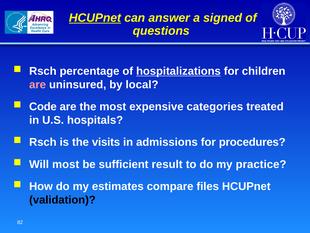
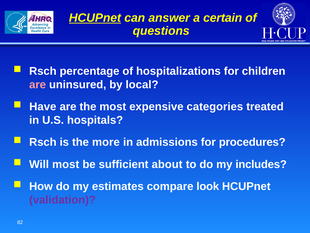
signed: signed -> certain
hospitalizations underline: present -> none
Code: Code -> Have
visits: visits -> more
result: result -> about
practice: practice -> includes
files: files -> look
validation colour: black -> purple
